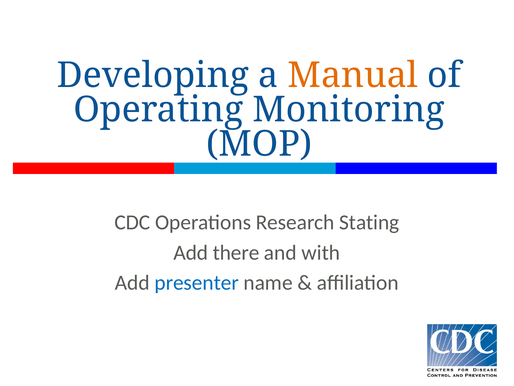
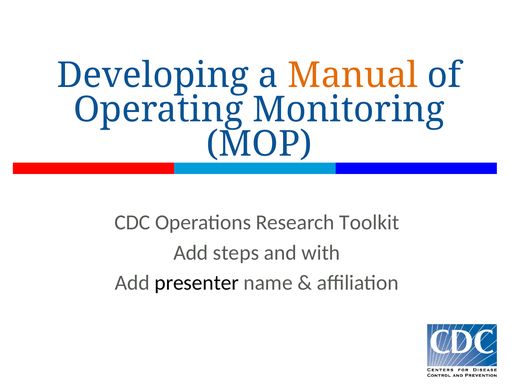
Stating: Stating -> Toolkit
there: there -> steps
presenter colour: blue -> black
